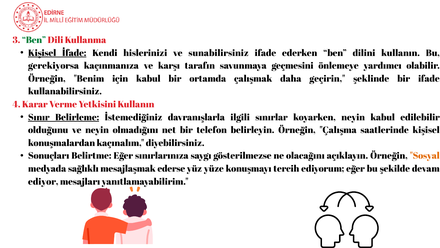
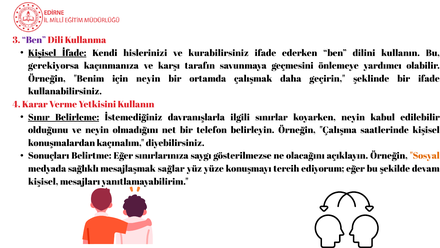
Ben at (34, 40) colour: green -> purple
sunabilirsiniz: sunabilirsiniz -> kurabilirsiniz
için kabul: kabul -> neyin
ederse: ederse -> sağlar
ediyor at (43, 181): ediyor -> kişisel
